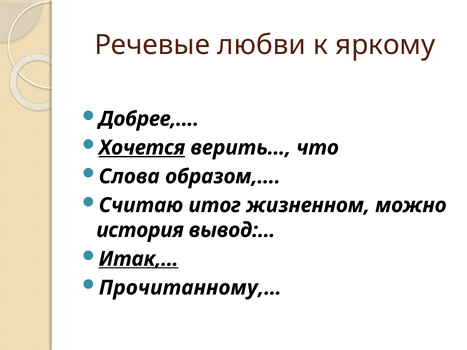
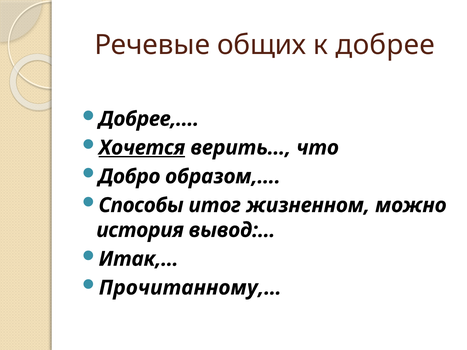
любви: любви -> общих
яркому: яркому -> добрее
Слова: Слова -> Добро
Считаю: Считаю -> Способы
Итак,… underline: present -> none
